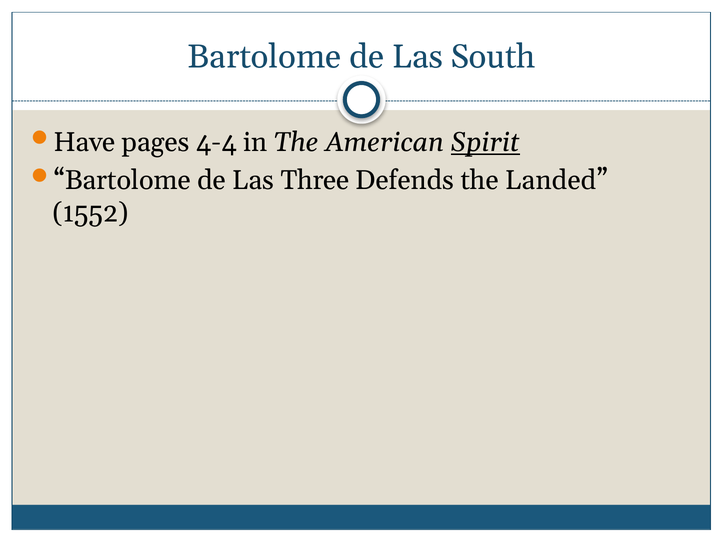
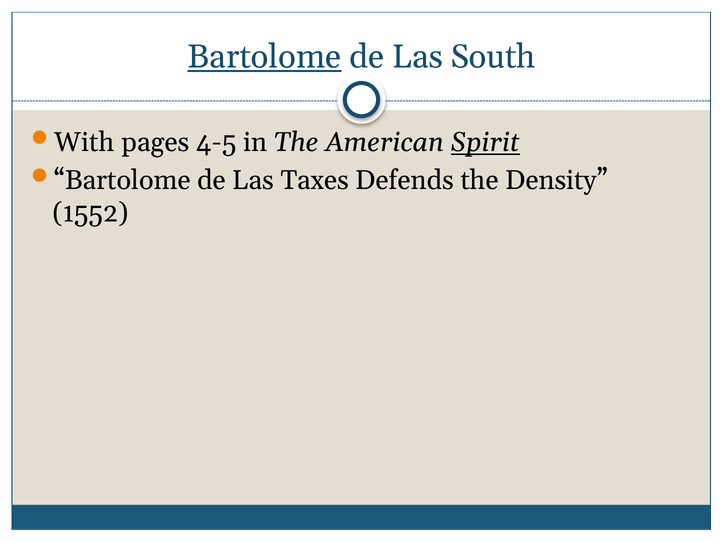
Bartolome at (264, 57) underline: none -> present
Have: Have -> With
4-4: 4-4 -> 4-5
Three: Three -> Taxes
Landed: Landed -> Density
